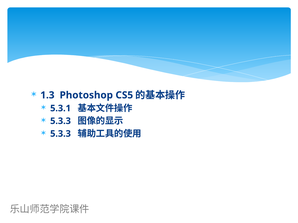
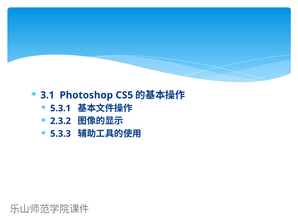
1.3: 1.3 -> 3.1
5.3.3 at (61, 121): 5.3.3 -> 2.3.2
